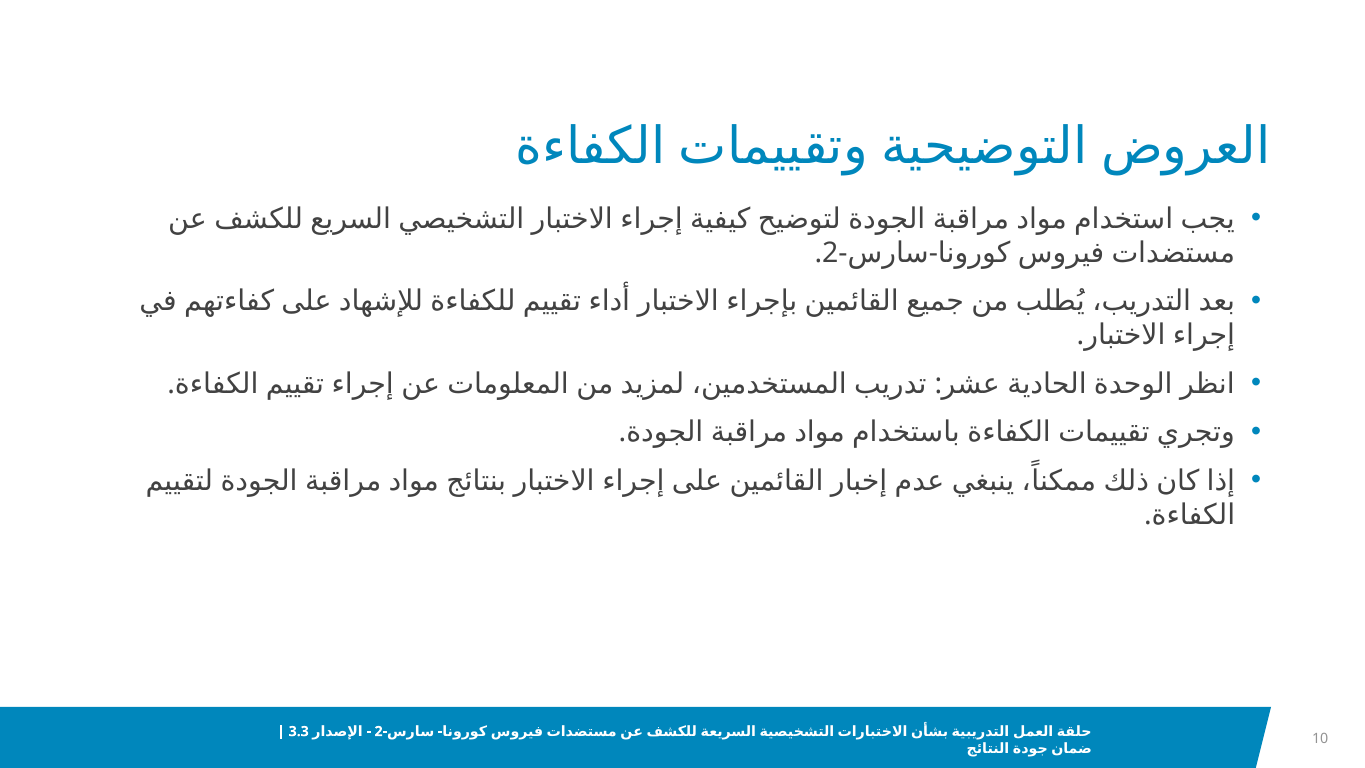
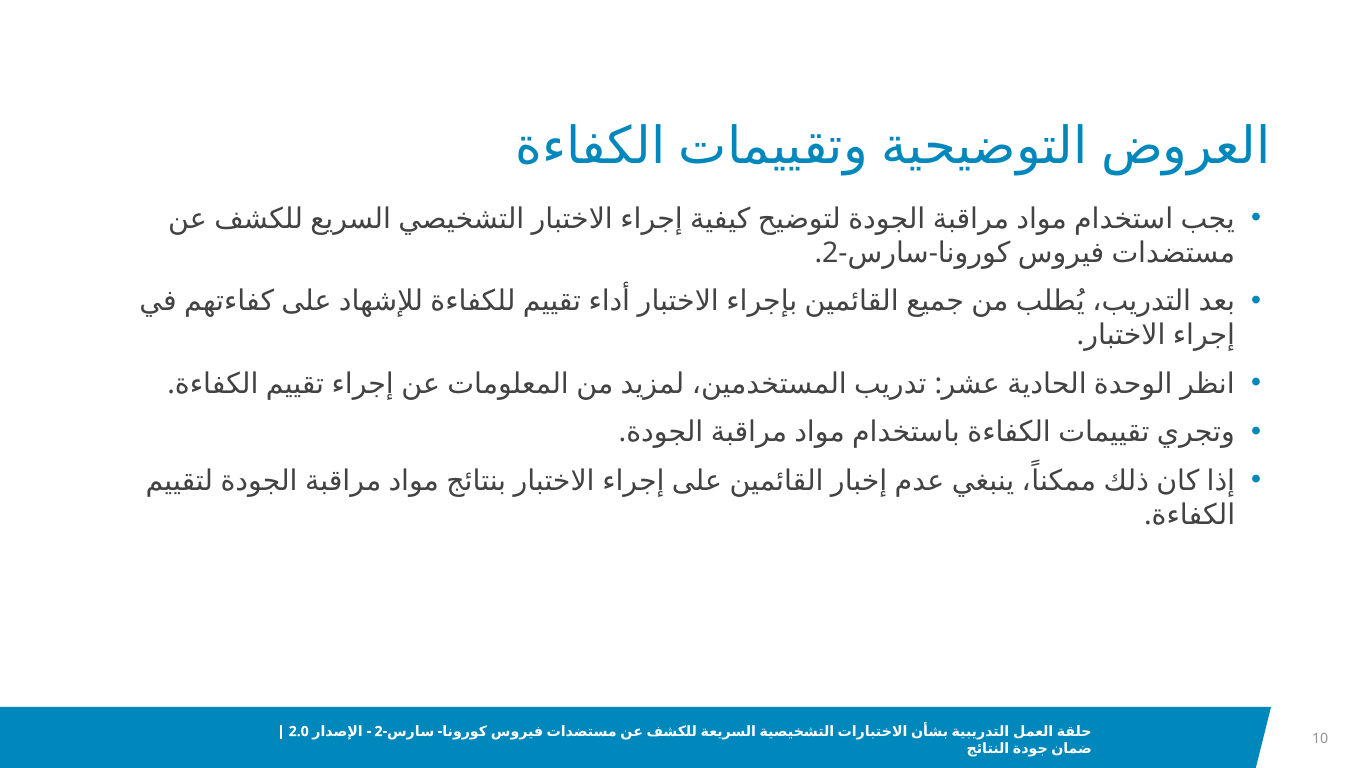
3.3: 3.3 -> 2.0
